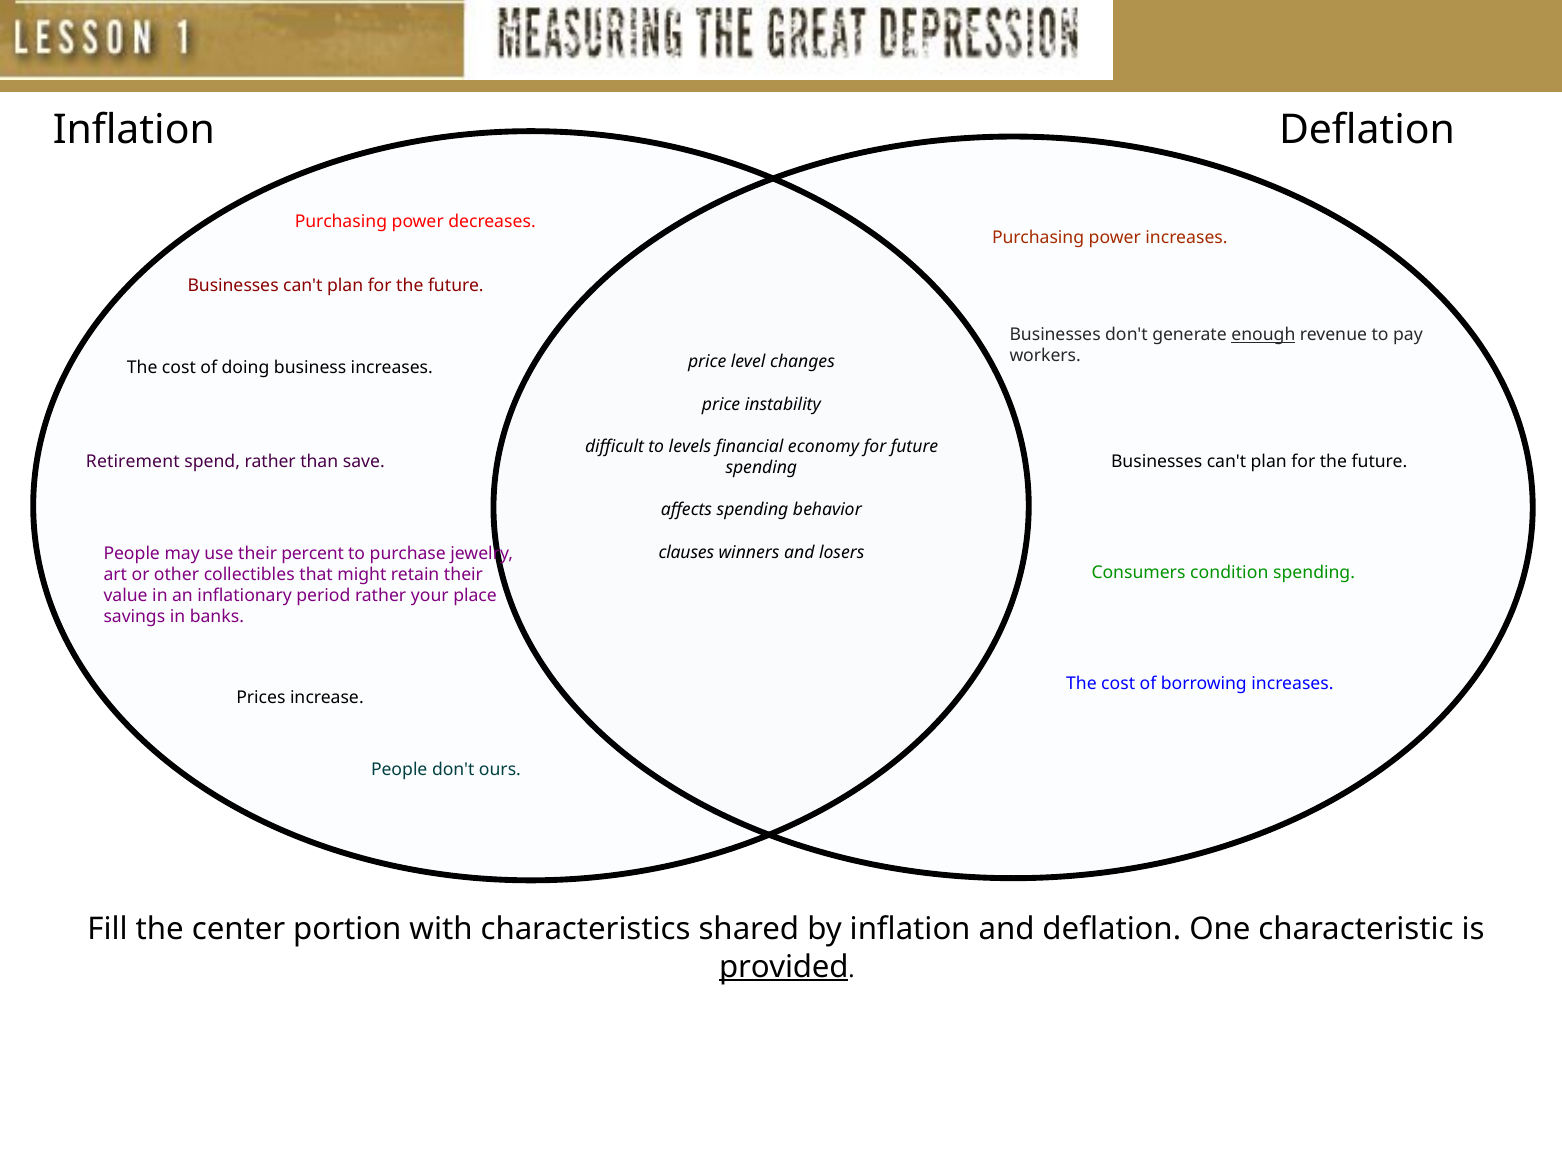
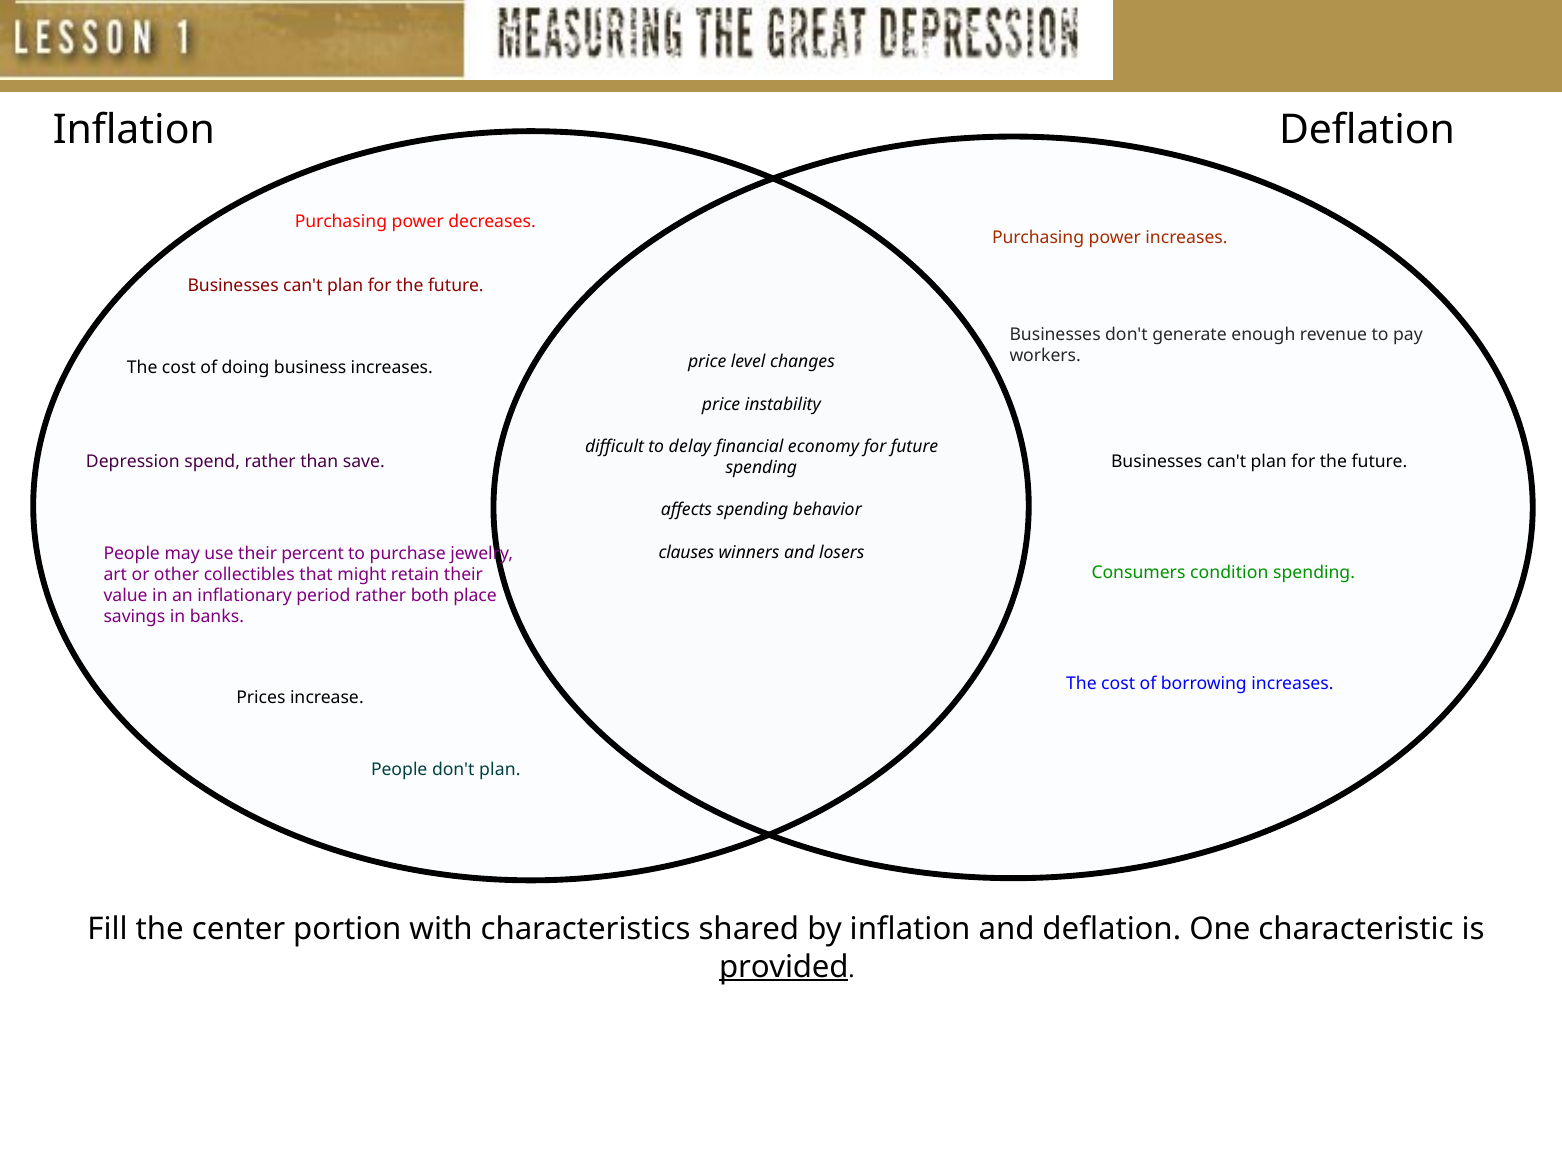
enough underline: present -> none
levels: levels -> delay
Retirement: Retirement -> Depression
your: your -> both
don't ours: ours -> plan
